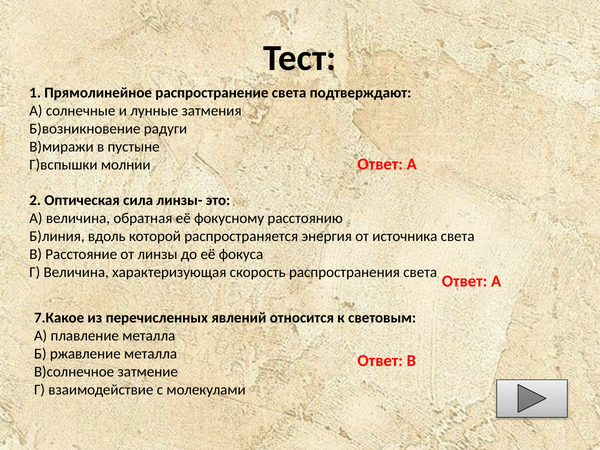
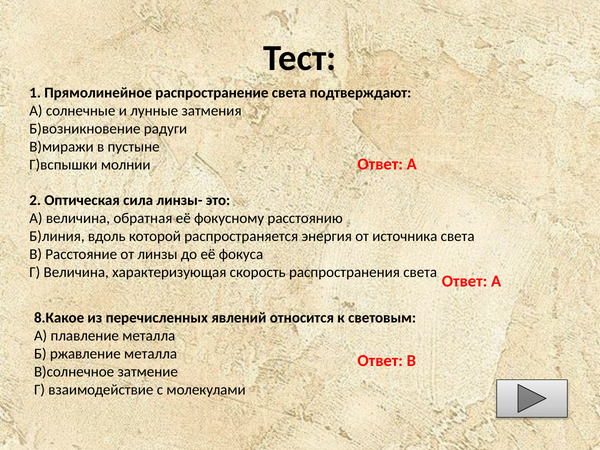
7.Какое: 7.Какое -> 8.Какое
